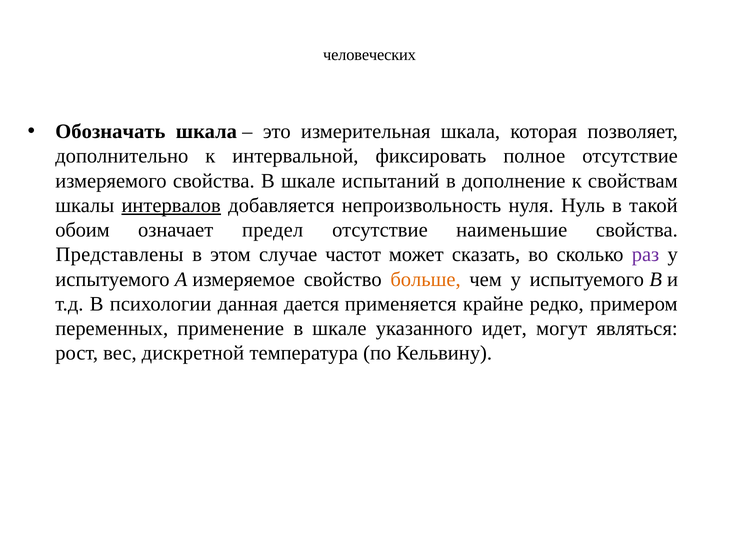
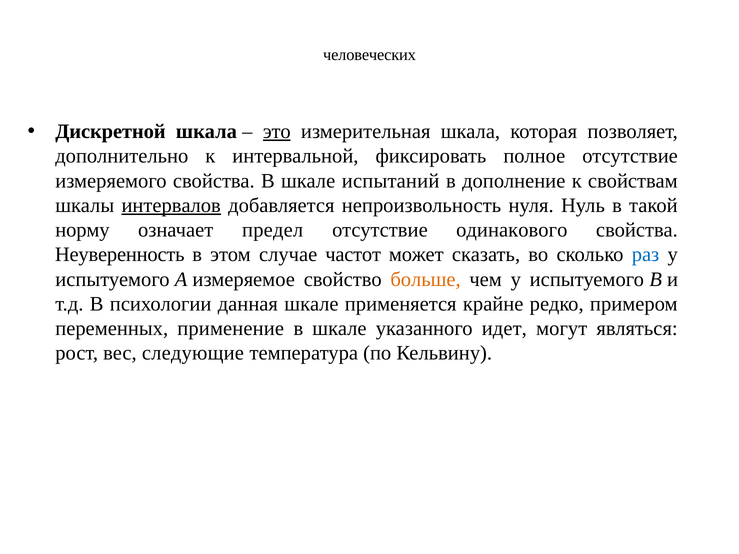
Обозначать: Обозначать -> Дискретной
это underline: none -> present
обоим: обоим -> норму
наименьшие: наименьшие -> одинакового
Представлены: Представлены -> Неуверенность
раз colour: purple -> blue
данная дается: дается -> шкале
дискретной: дискретной -> следующие
